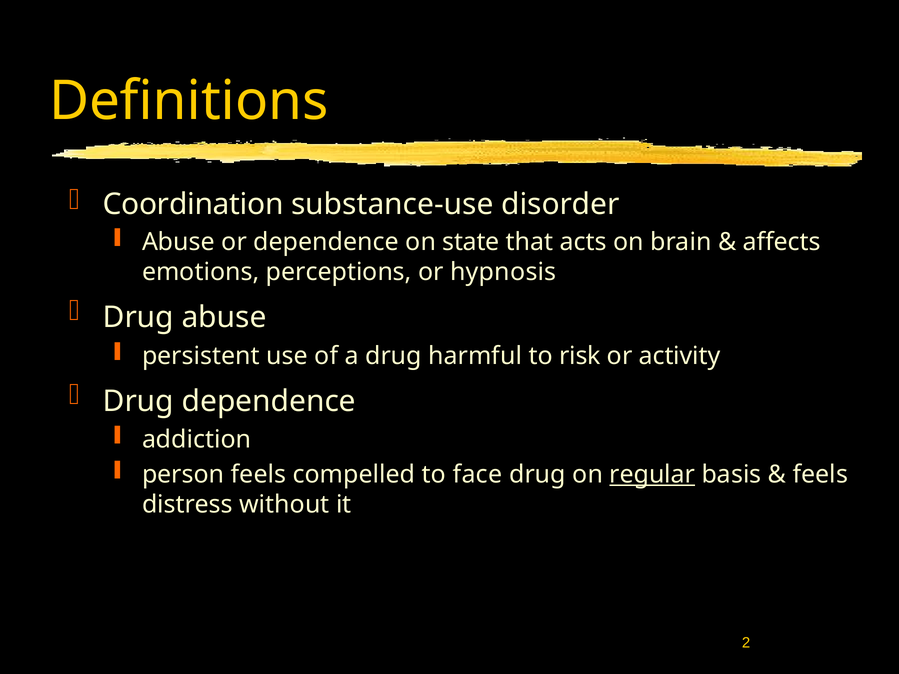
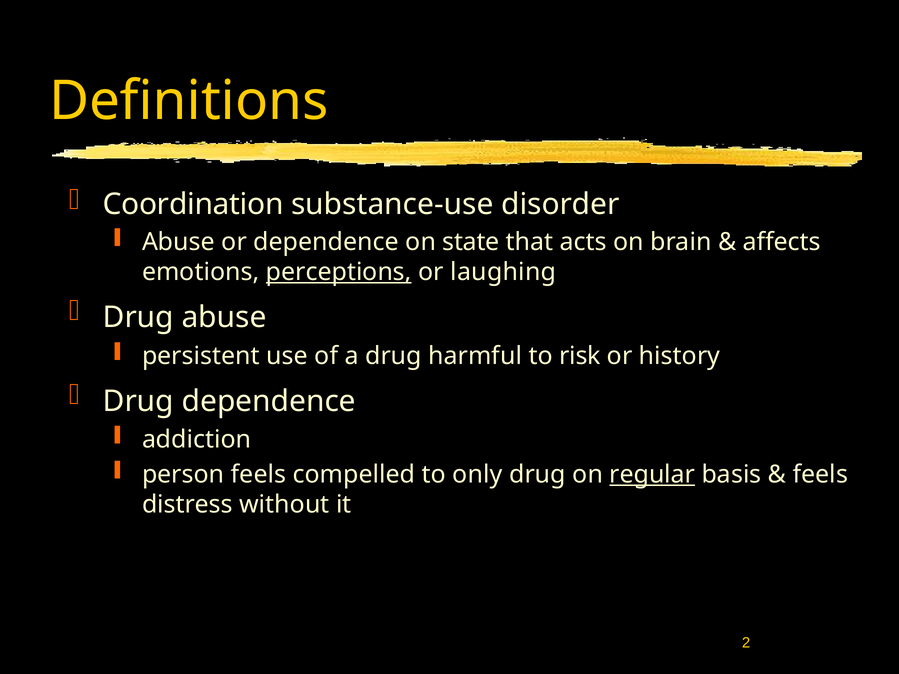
perceptions underline: none -> present
hypnosis: hypnosis -> laughing
activity: activity -> history
face: face -> only
